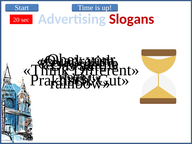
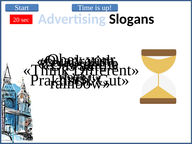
Slogans colour: red -> black
